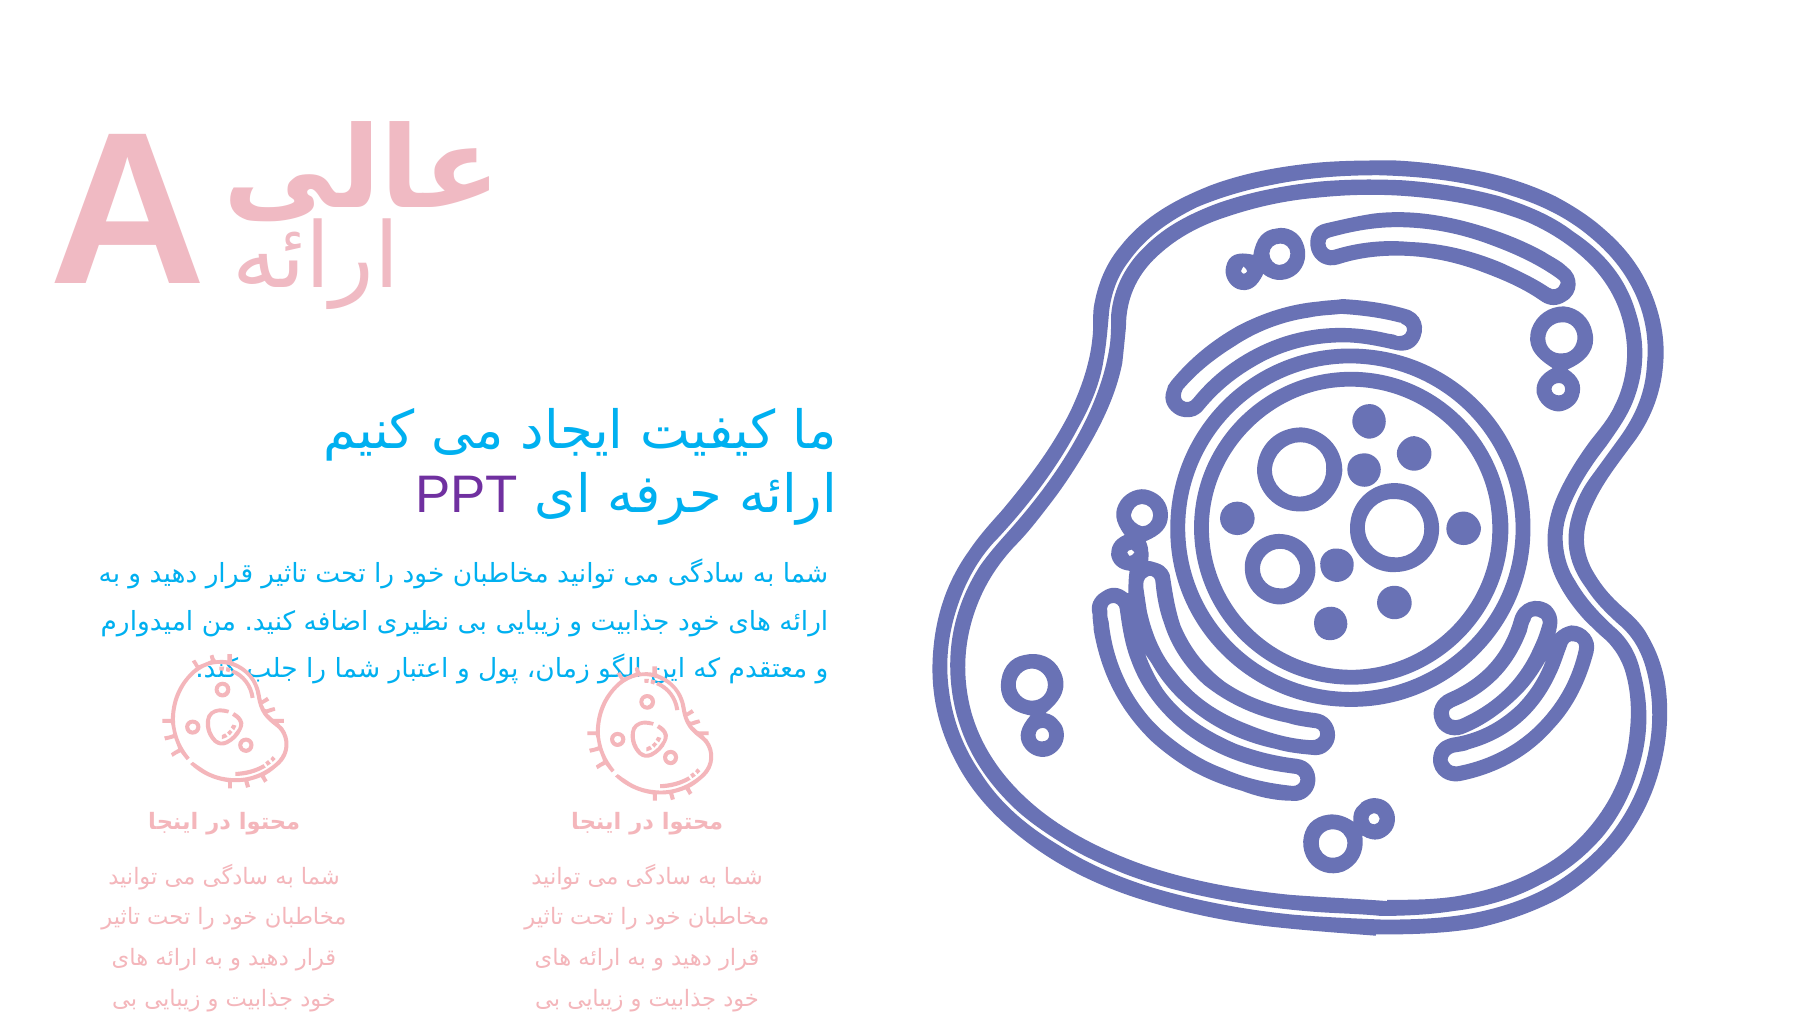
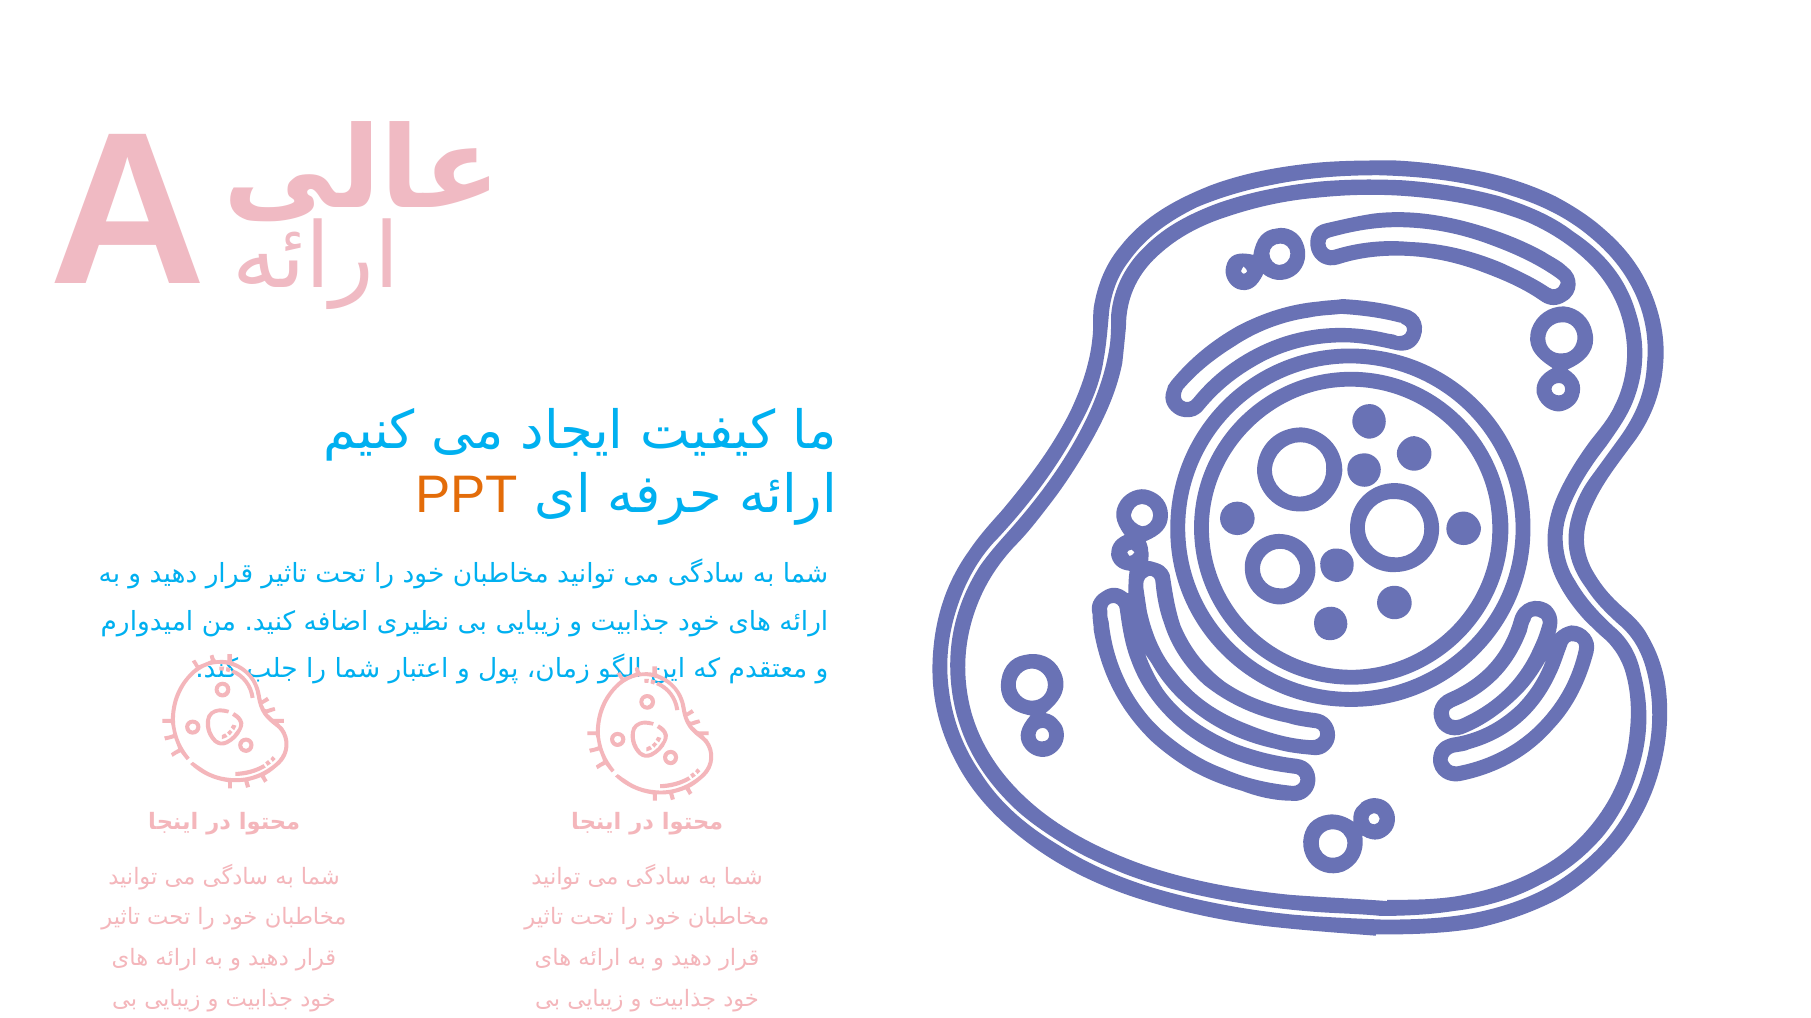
PPT colour: purple -> orange
